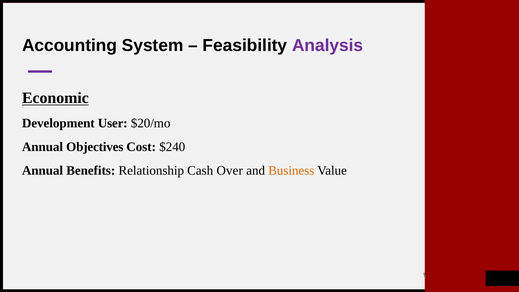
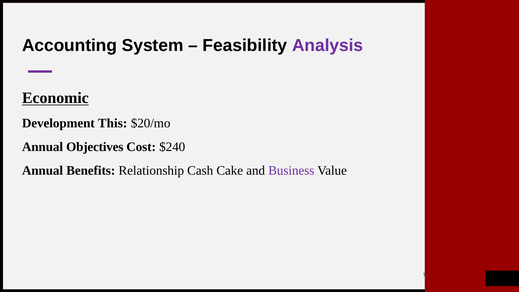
User: User -> This
Over: Over -> Cake
Business colour: orange -> purple
